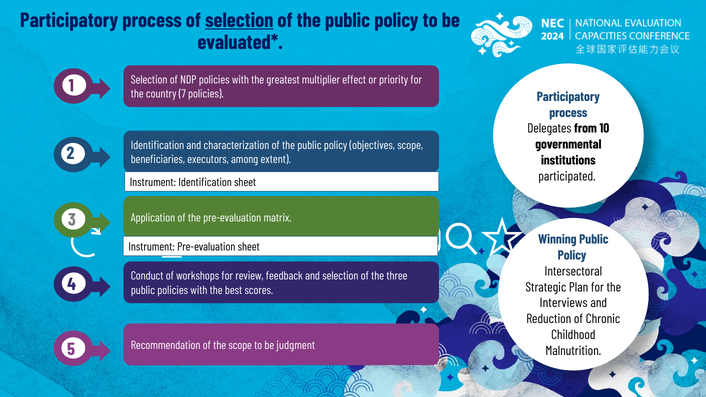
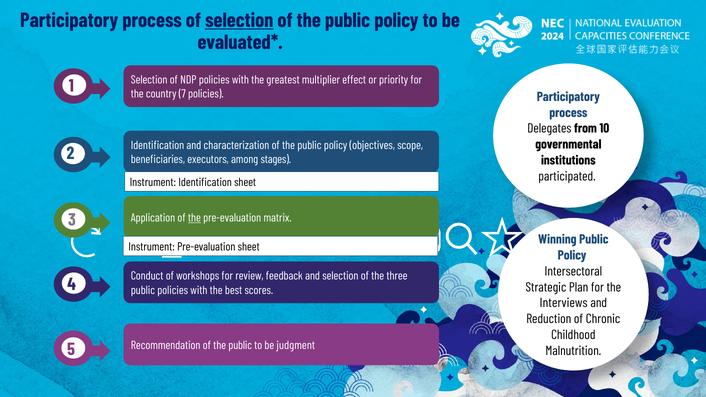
extent: extent -> stages
the at (194, 218) underline: none -> present
Recommendation of the scope: scope -> public
